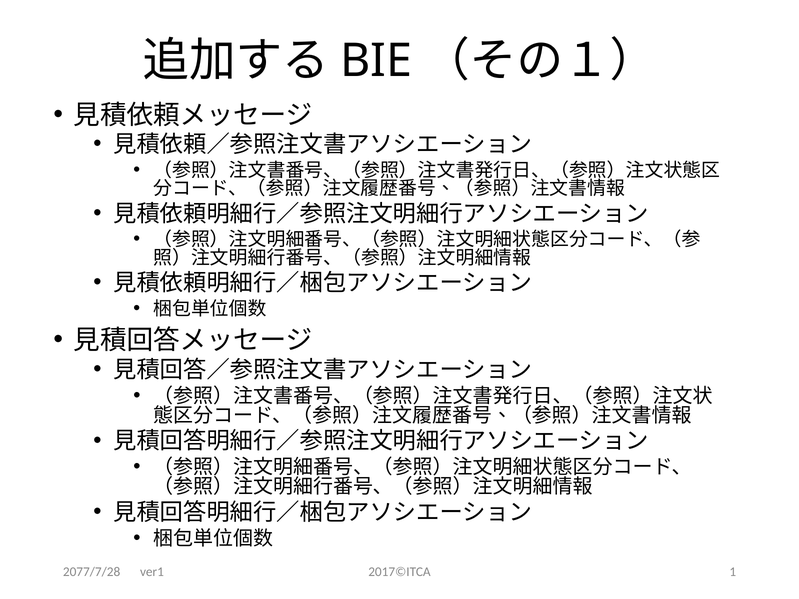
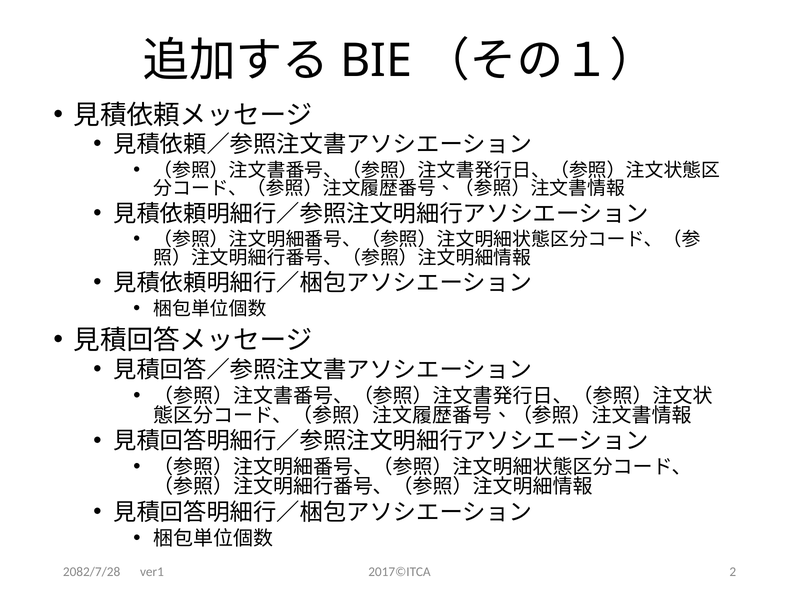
2077/7/28: 2077/7/28 -> 2082/7/28
1: 1 -> 2
